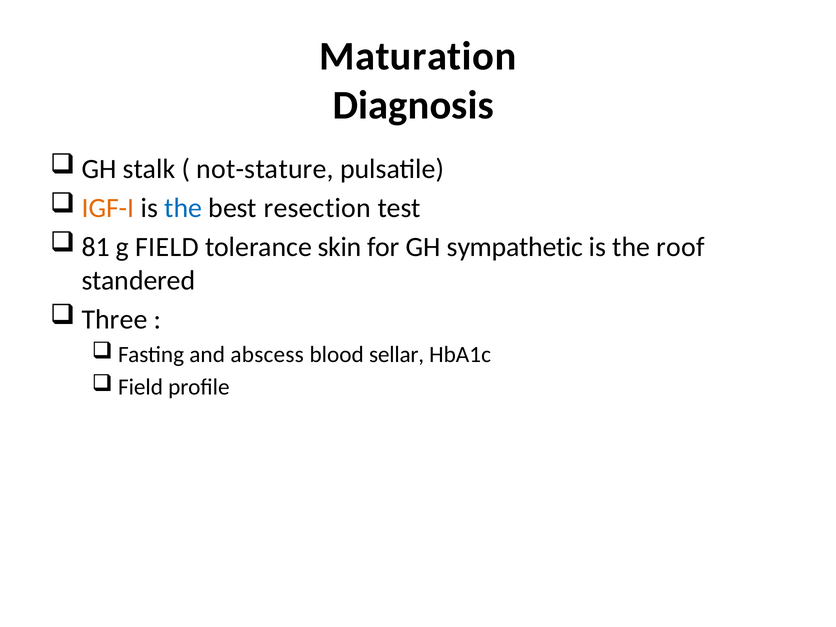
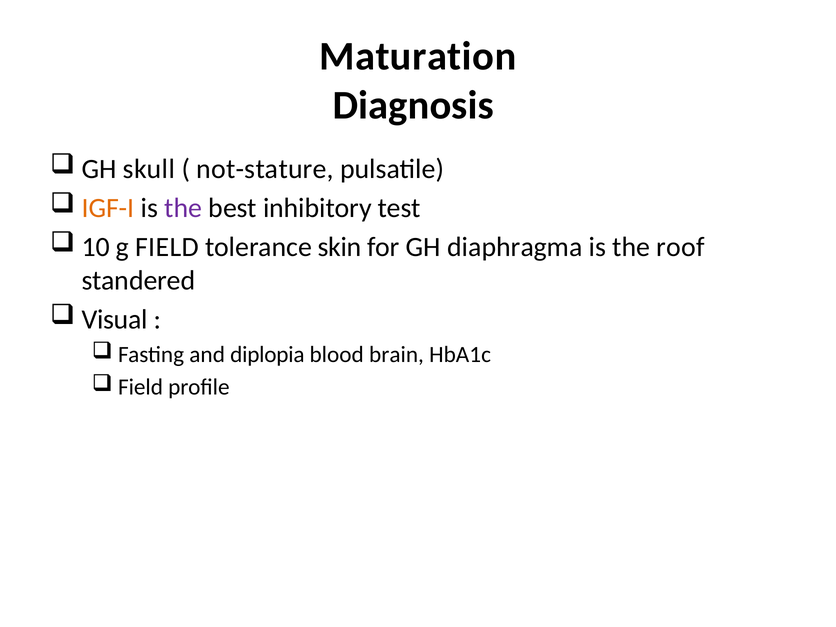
stalk: stalk -> skull
the at (183, 208) colour: blue -> purple
resection: resection -> inhibitory
81: 81 -> 10
sympathetic: sympathetic -> diaphragma
Three: Three -> Visual
abscess: abscess -> diplopia
sellar: sellar -> brain
